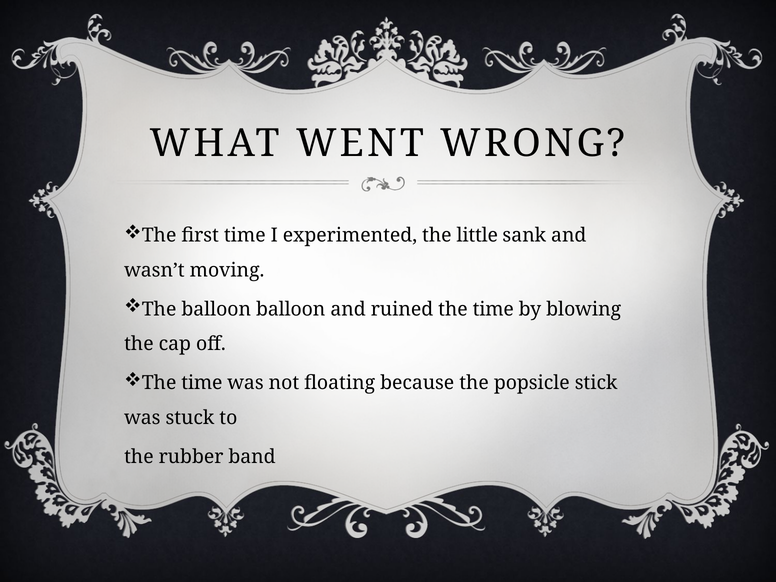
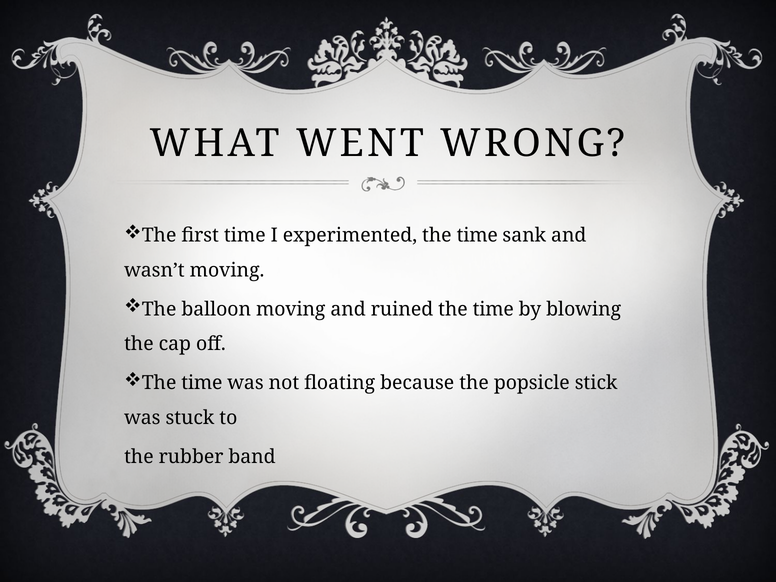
experimented the little: little -> time
balloon balloon: balloon -> moving
